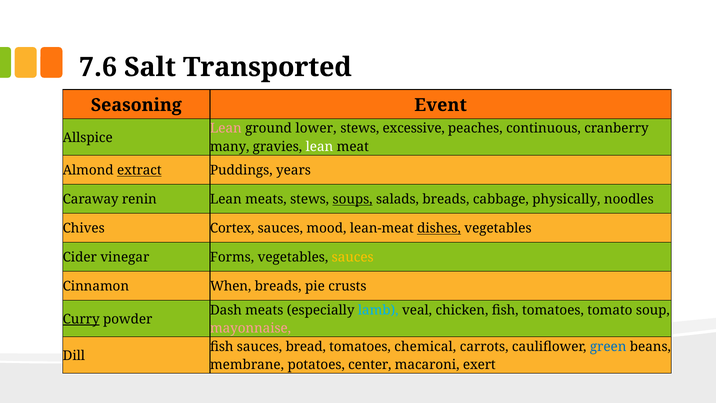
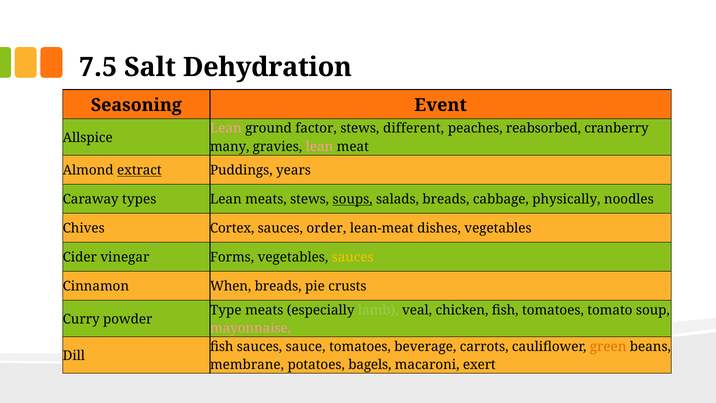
7.6: 7.6 -> 7.5
Transported: Transported -> Dehydration
lower: lower -> factor
excessive: excessive -> different
continuous: continuous -> reabsorbed
lean at (319, 147) colour: white -> pink
renin: renin -> types
mood: mood -> order
dishes underline: present -> none
Dash: Dash -> Type
lamb colour: light blue -> light green
Curry underline: present -> none
bread: bread -> sauce
chemical: chemical -> beverage
green colour: blue -> orange
center: center -> bagels
